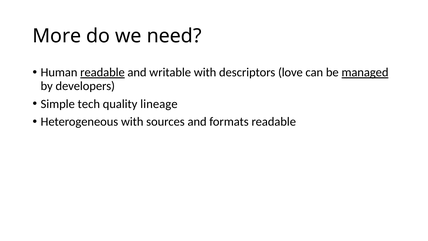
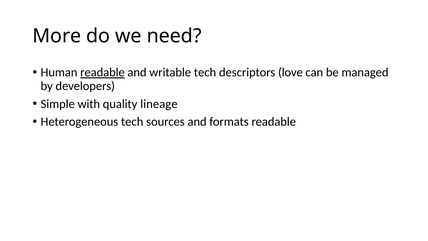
writable with: with -> tech
managed underline: present -> none
tech: tech -> with
Heterogeneous with: with -> tech
